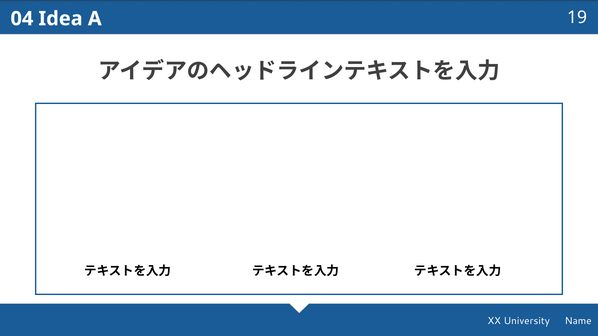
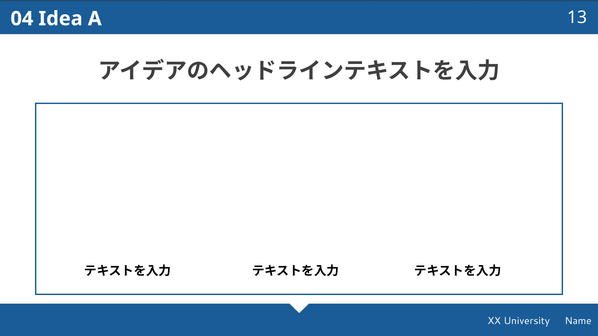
19: 19 -> 13
